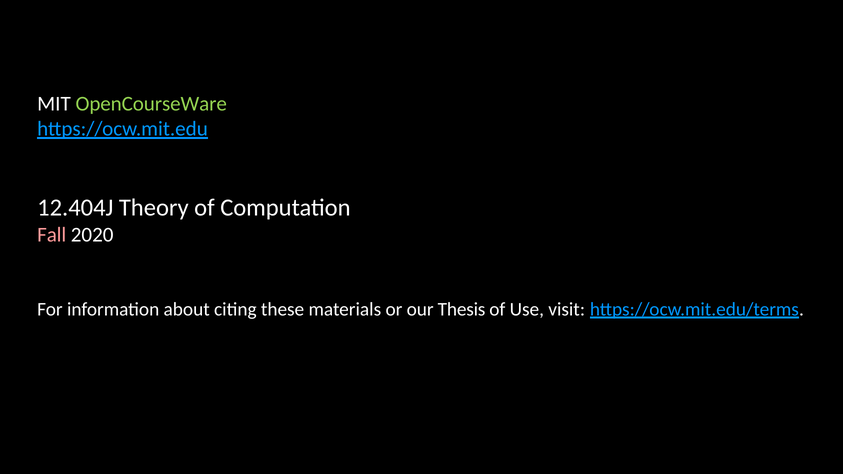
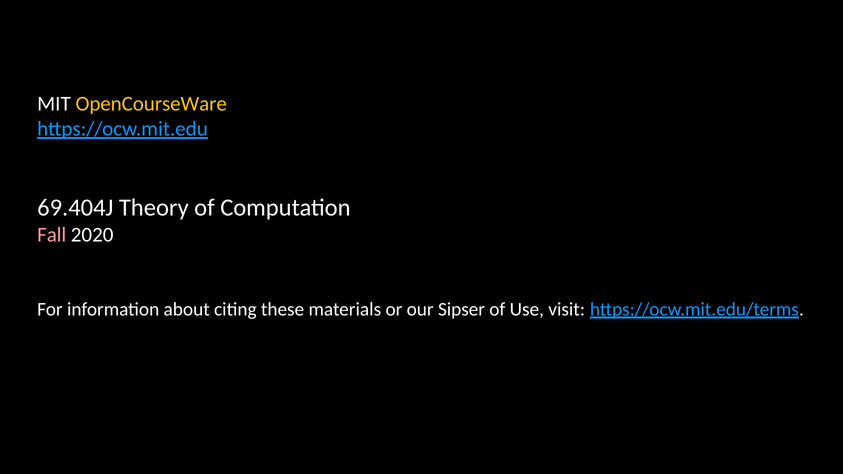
OpenCourseWare colour: light green -> yellow
12.404J: 12.404J -> 69.404J
Thesis: Thesis -> Sipser
